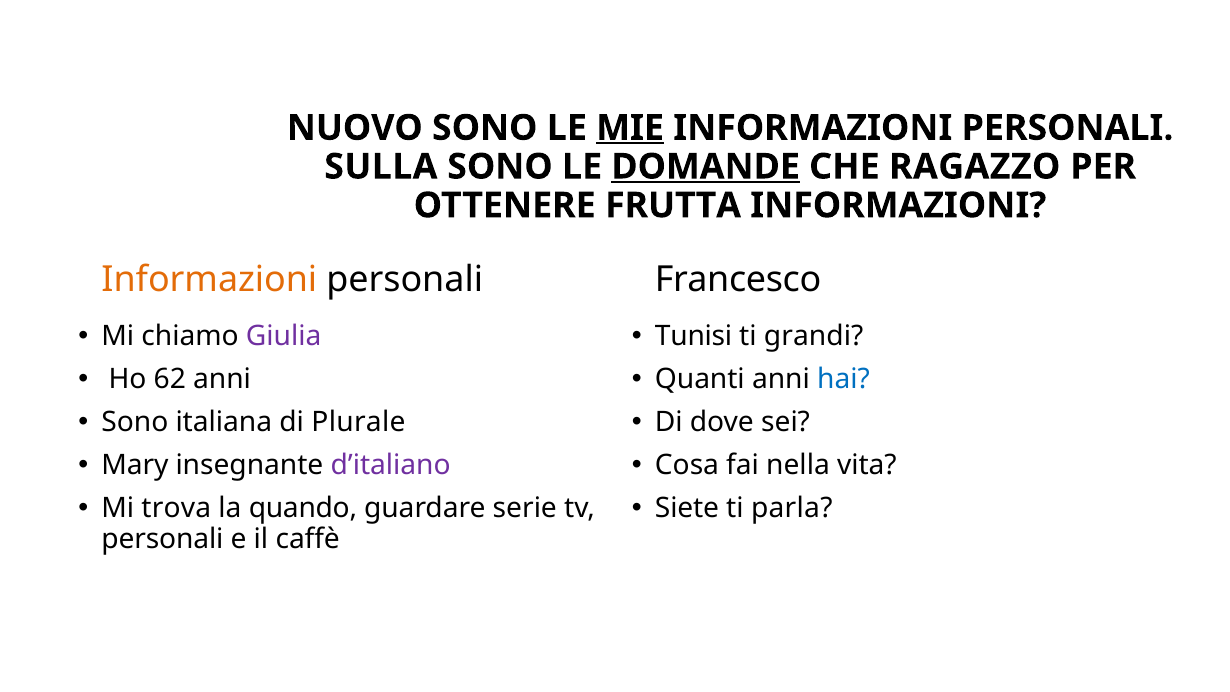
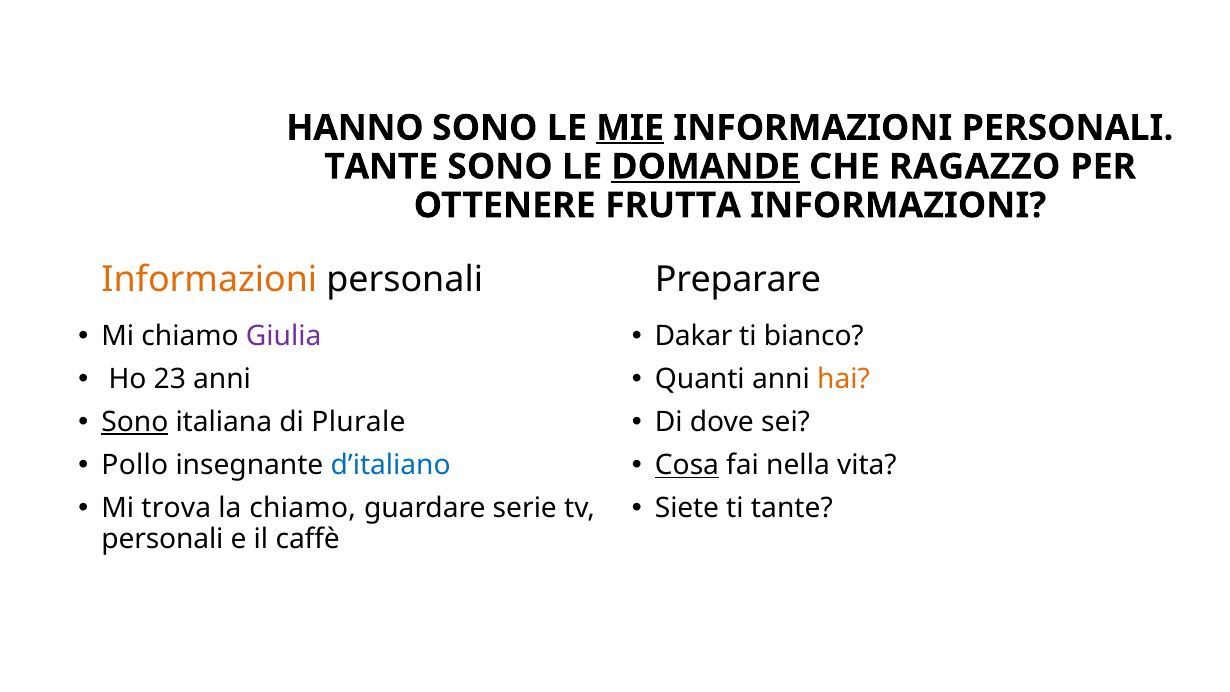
NUOVO: NUOVO -> HANNO
SULLA at (381, 167): SULLA -> TANTE
Francesco: Francesco -> Preparare
Tunisi: Tunisi -> Dakar
grandi: grandi -> bianco
62: 62 -> 23
hai colour: blue -> orange
Sono at (135, 422) underline: none -> present
Mary: Mary -> Pollo
d’italiano colour: purple -> blue
Cosa underline: none -> present
la quando: quando -> chiamo
ti parla: parla -> tante
